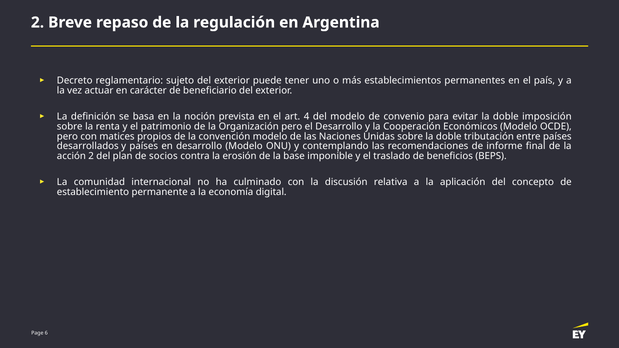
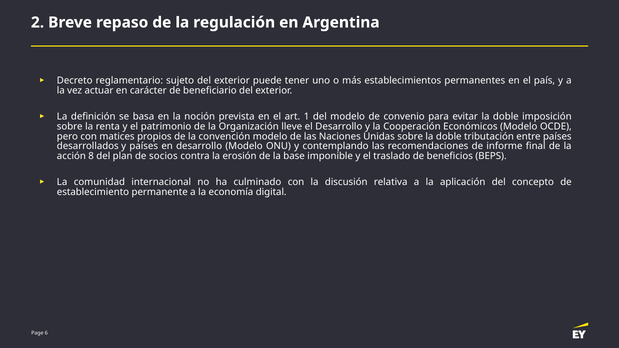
4: 4 -> 1
Organización pero: pero -> lleve
acción 2: 2 -> 8
